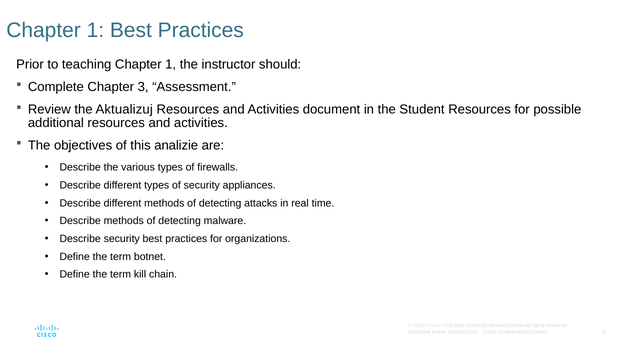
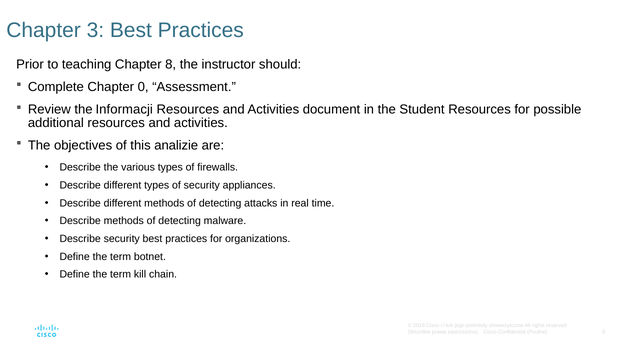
1 at (95, 30): 1 -> 3
teaching Chapter 1: 1 -> 8
3: 3 -> 0
Aktualizuj: Aktualizuj -> Informacji
